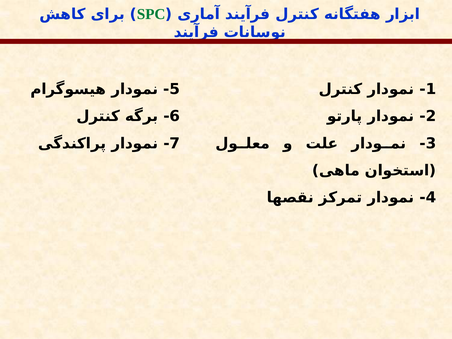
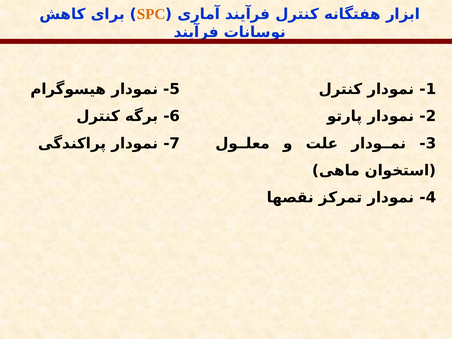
SPC colour: green -> orange
